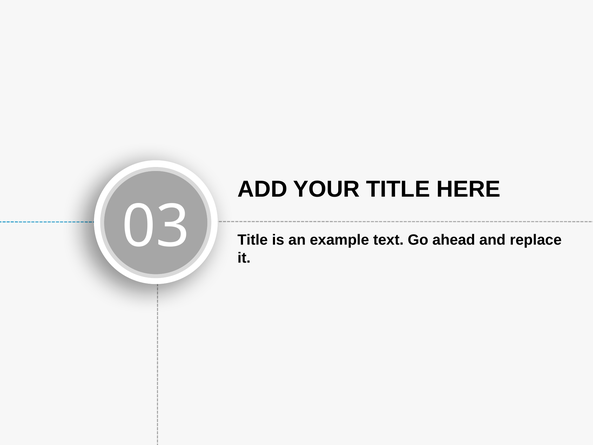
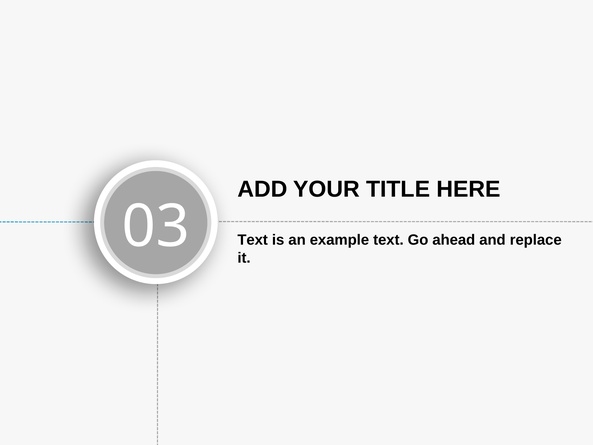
Title at (253, 240): Title -> Text
